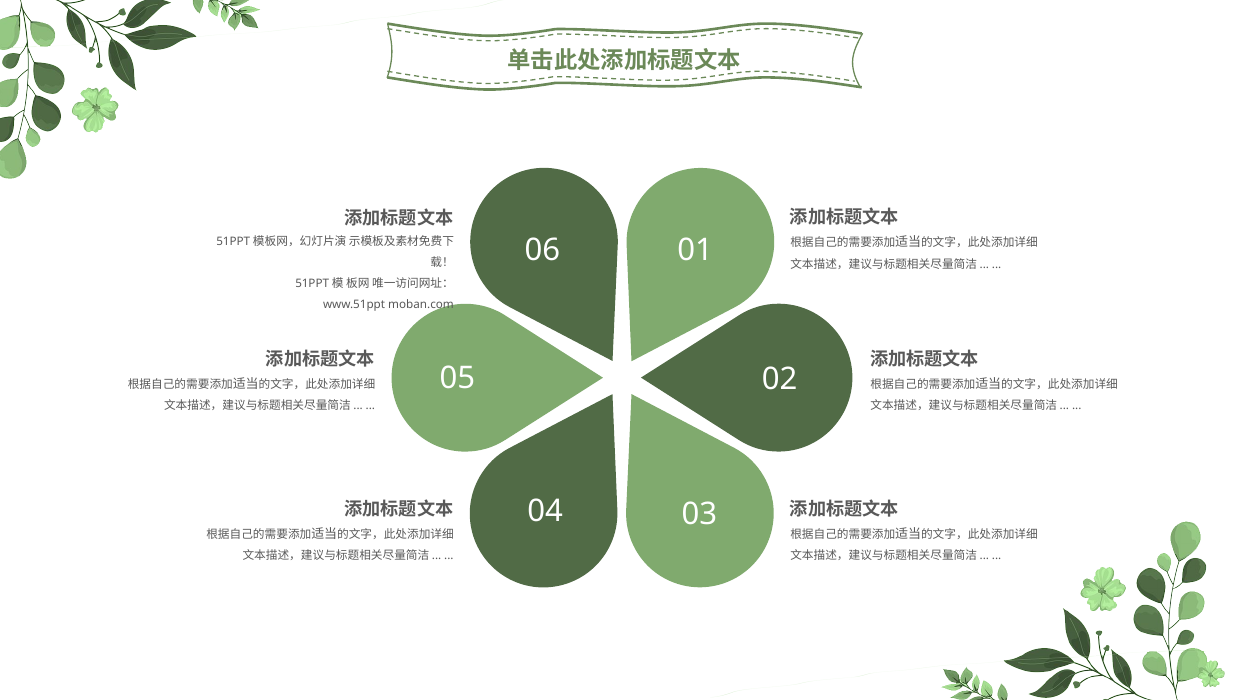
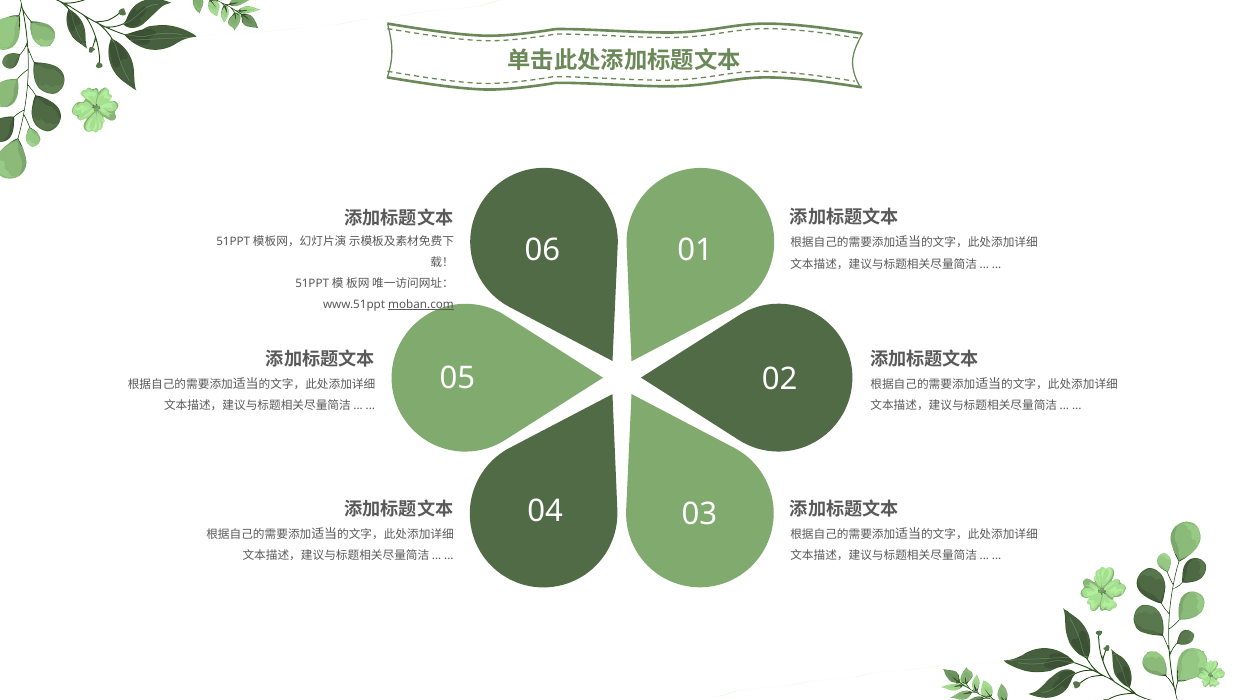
moban.com underline: none -> present
